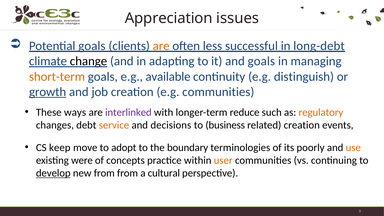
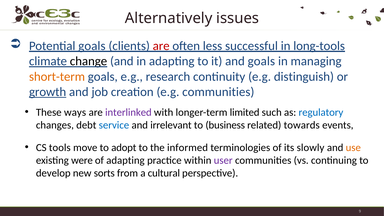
Appreciation: Appreciation -> Alternatively
are at (161, 46) colour: orange -> red
long-debt: long-debt -> long-tools
available: available -> research
reduce: reduce -> limited
regulatory colour: orange -> blue
service colour: orange -> blue
decisions: decisions -> irrelevant
related creation: creation -> towards
keep: keep -> tools
boundary: boundary -> informed
poorly: poorly -> slowly
of concepts: concepts -> adapting
user colour: orange -> purple
develop underline: present -> none
new from: from -> sorts
